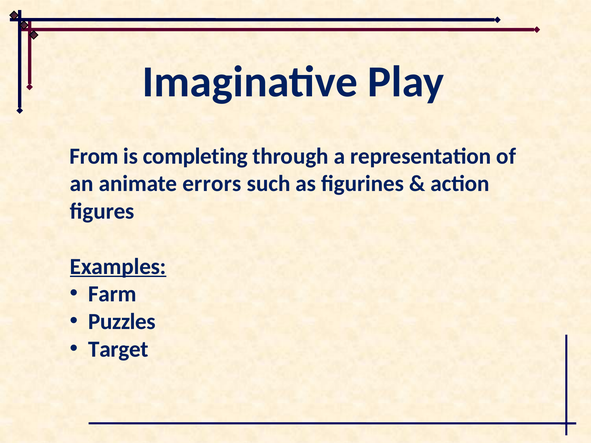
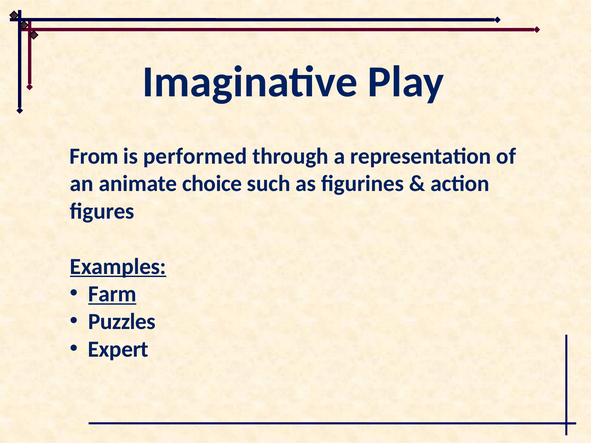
completing: completing -> performed
errors: errors -> choice
Farm underline: none -> present
Target: Target -> Expert
